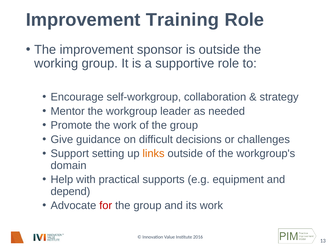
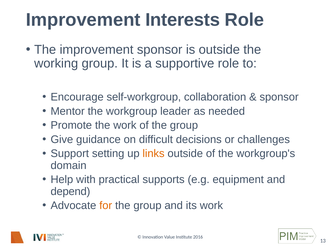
Training: Training -> Interests
strategy at (279, 97): strategy -> sponsor
for colour: red -> orange
